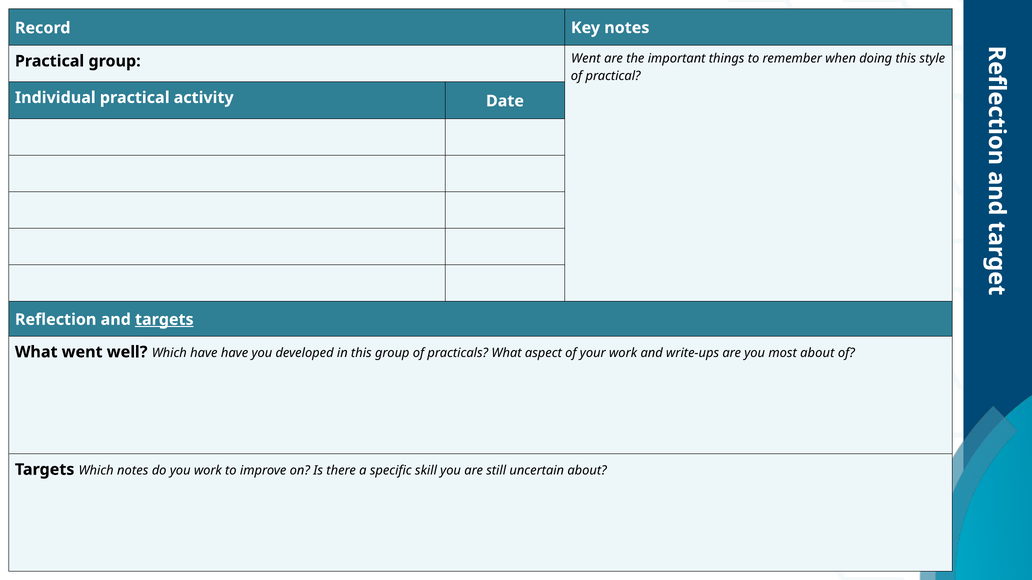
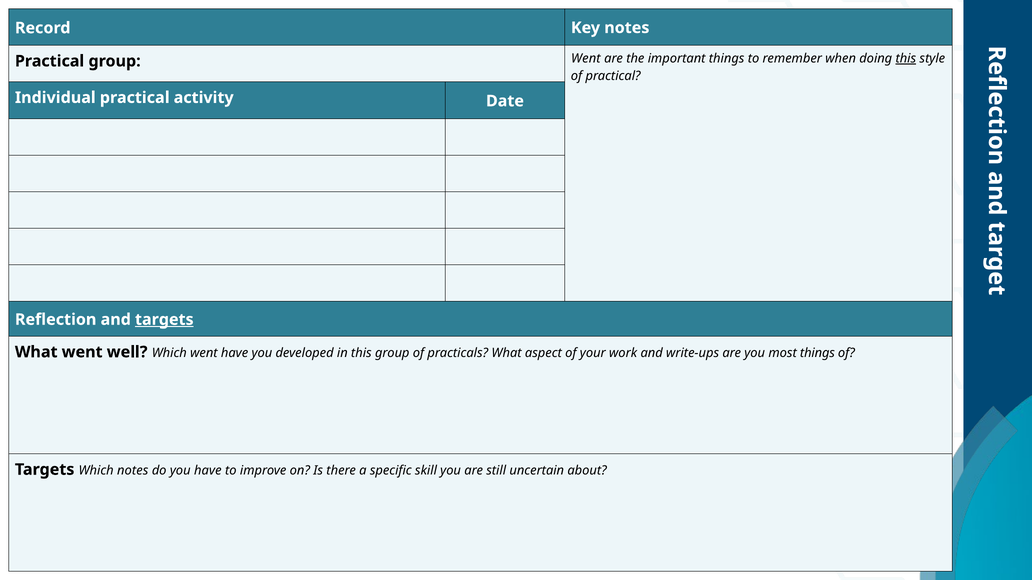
this at (906, 59) underline: none -> present
Which have: have -> went
most about: about -> things
you work: work -> have
